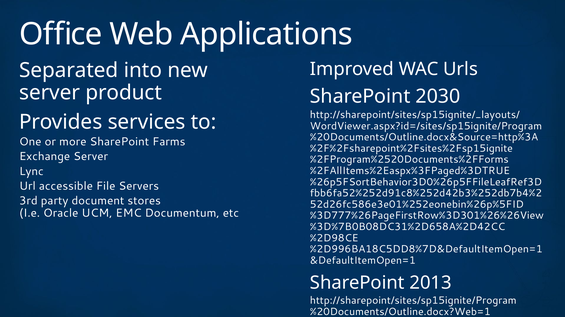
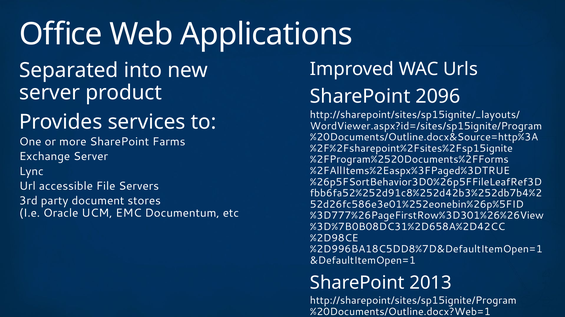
2030: 2030 -> 2096
